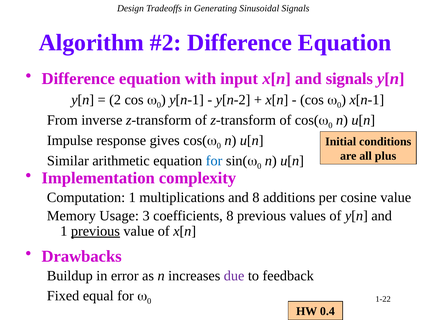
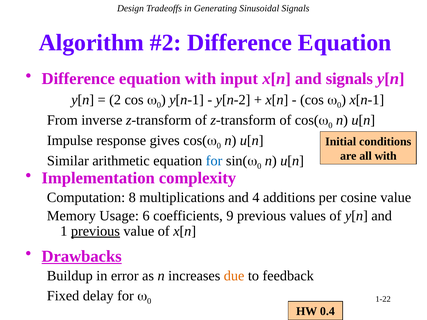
all plus: plus -> with
Computation 1: 1 -> 8
and 8: 8 -> 4
3: 3 -> 6
coefficients 8: 8 -> 9
Drawbacks underline: none -> present
due colour: purple -> orange
equal: equal -> delay
